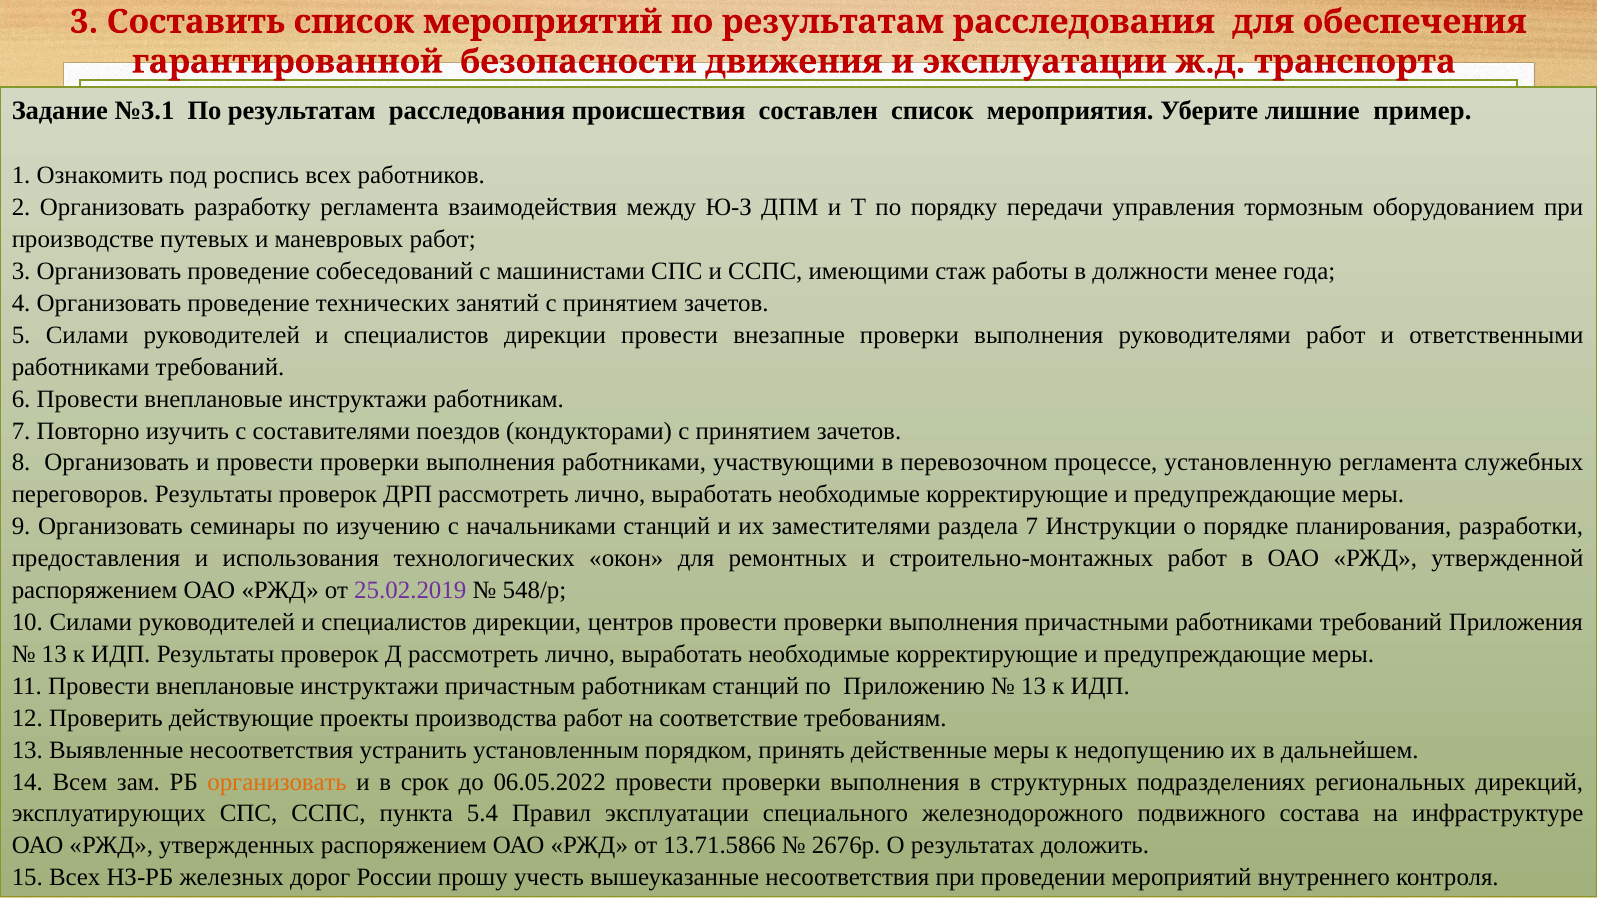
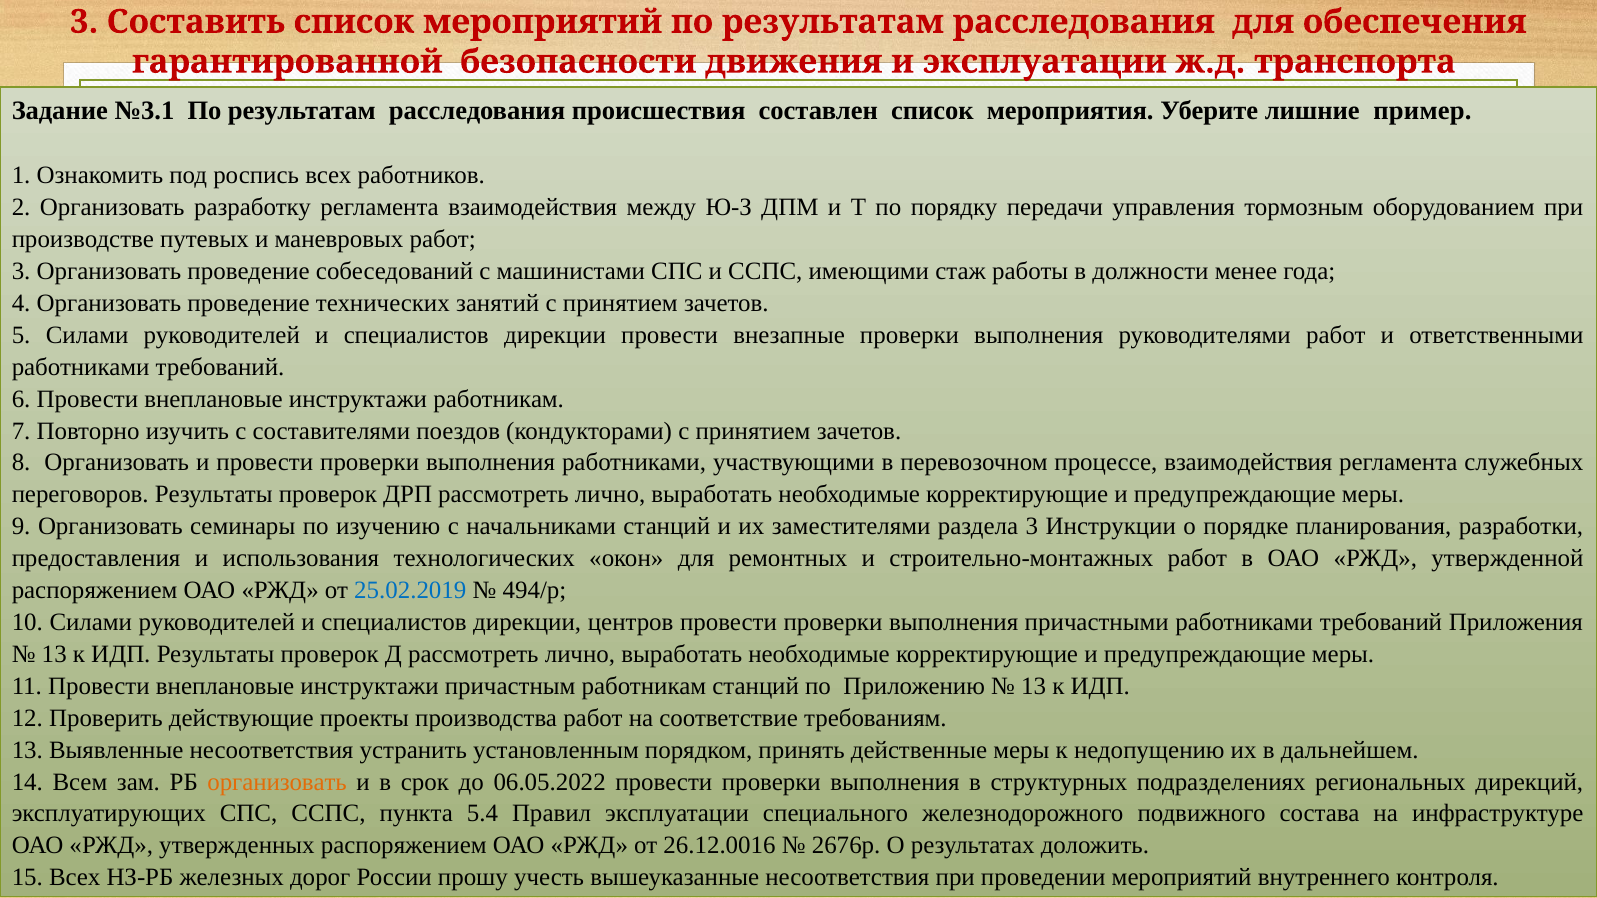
процессе установленную: установленную -> взаимодействия
раздела 7: 7 -> 3
25.02.2019 colour: purple -> blue
548/р: 548/р -> 494/р
13.71.5866: 13.71.5866 -> 26.12.0016
